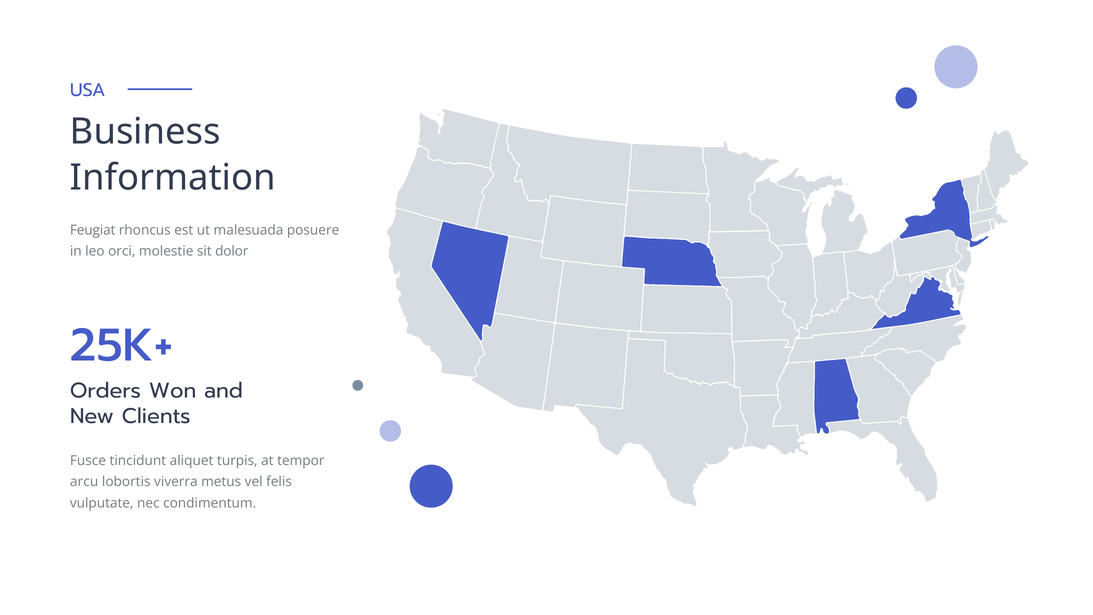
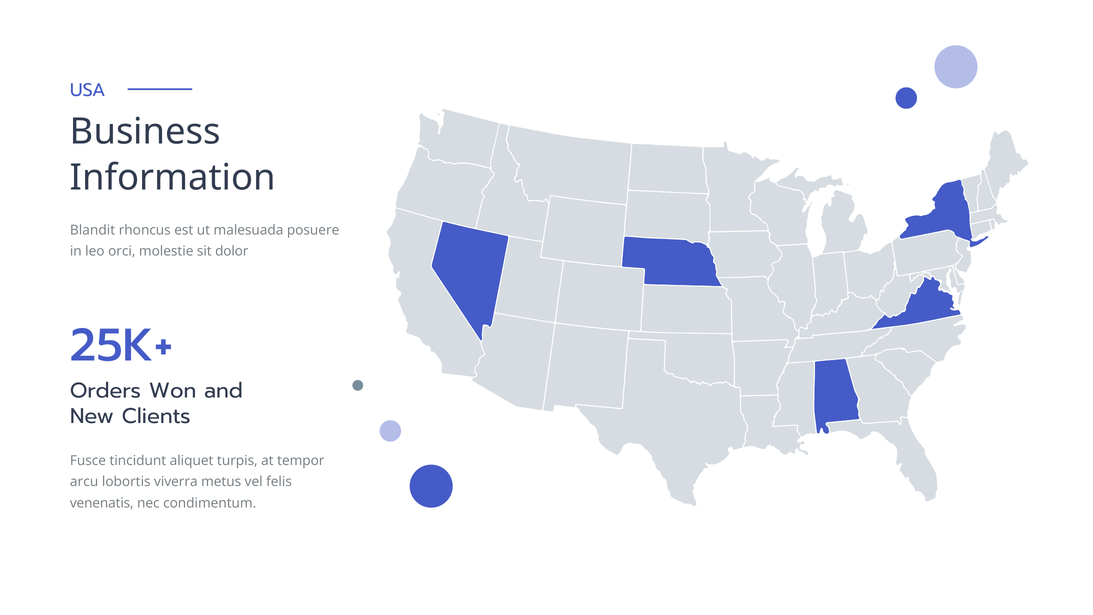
Feugiat: Feugiat -> Blandit
vulputate: vulputate -> venenatis
